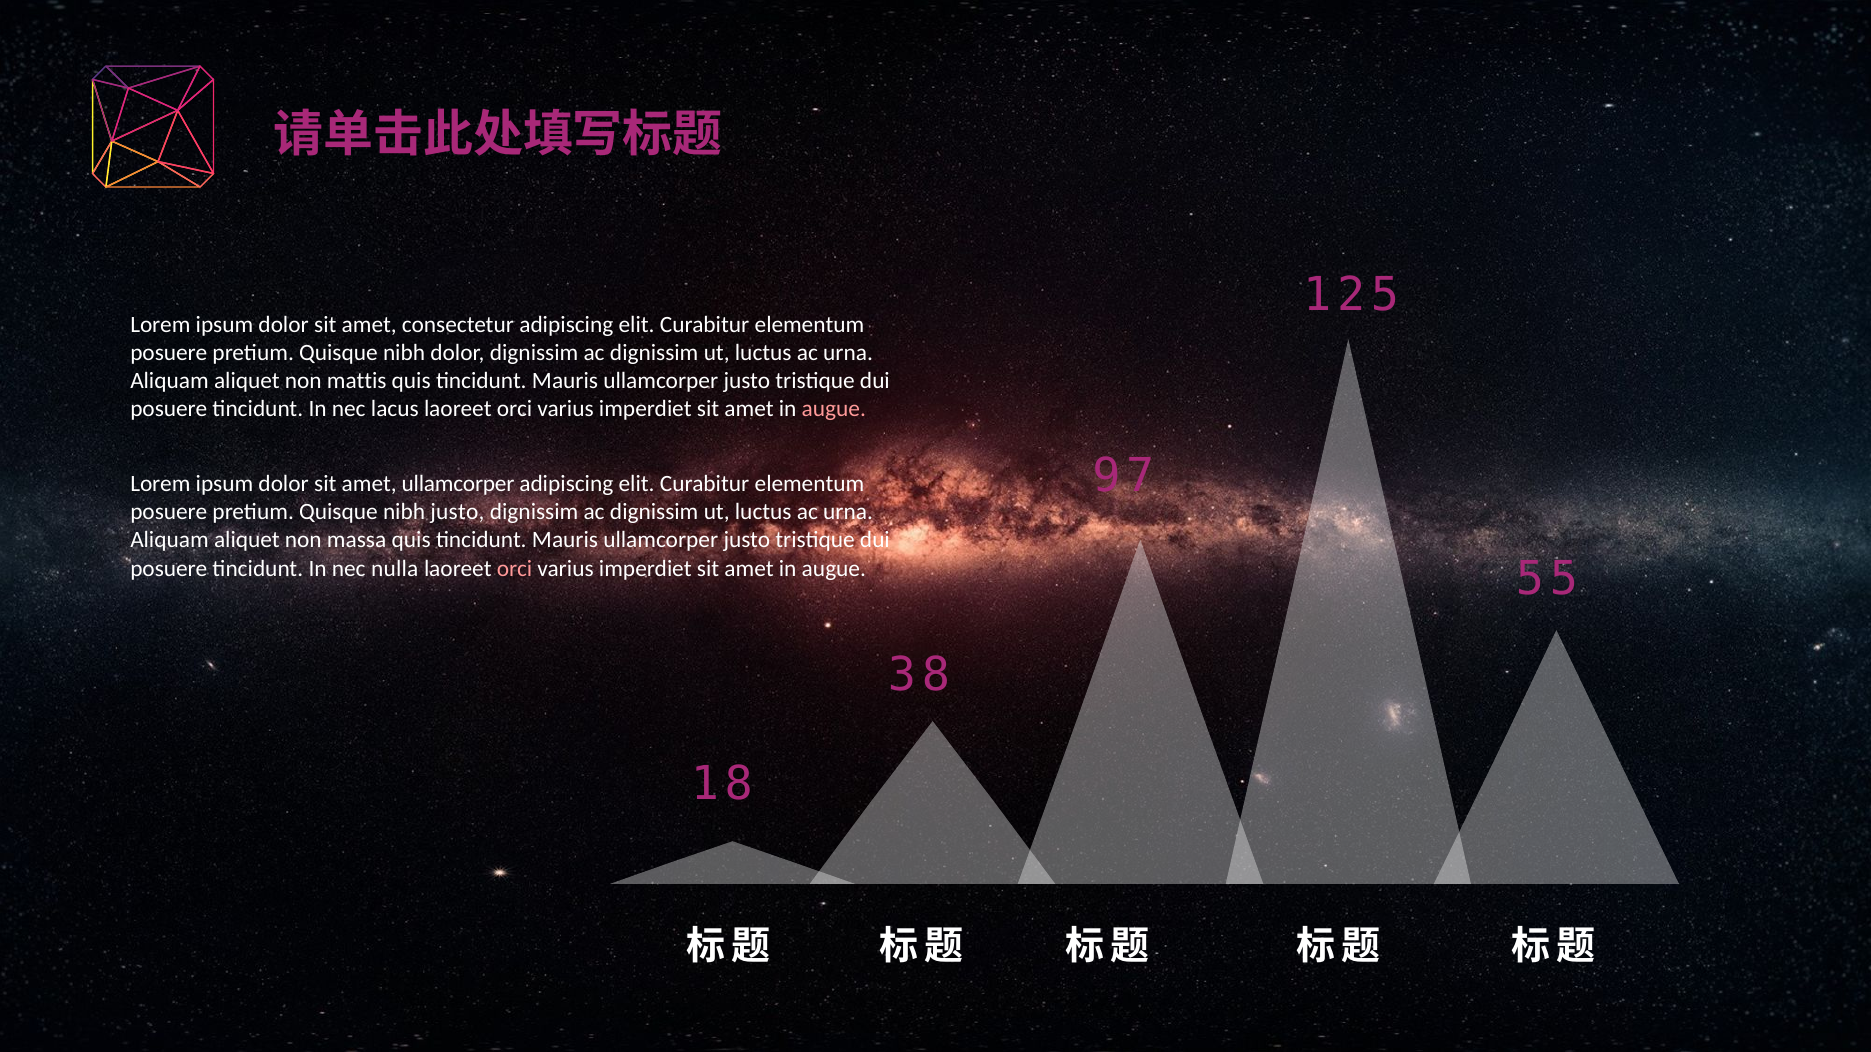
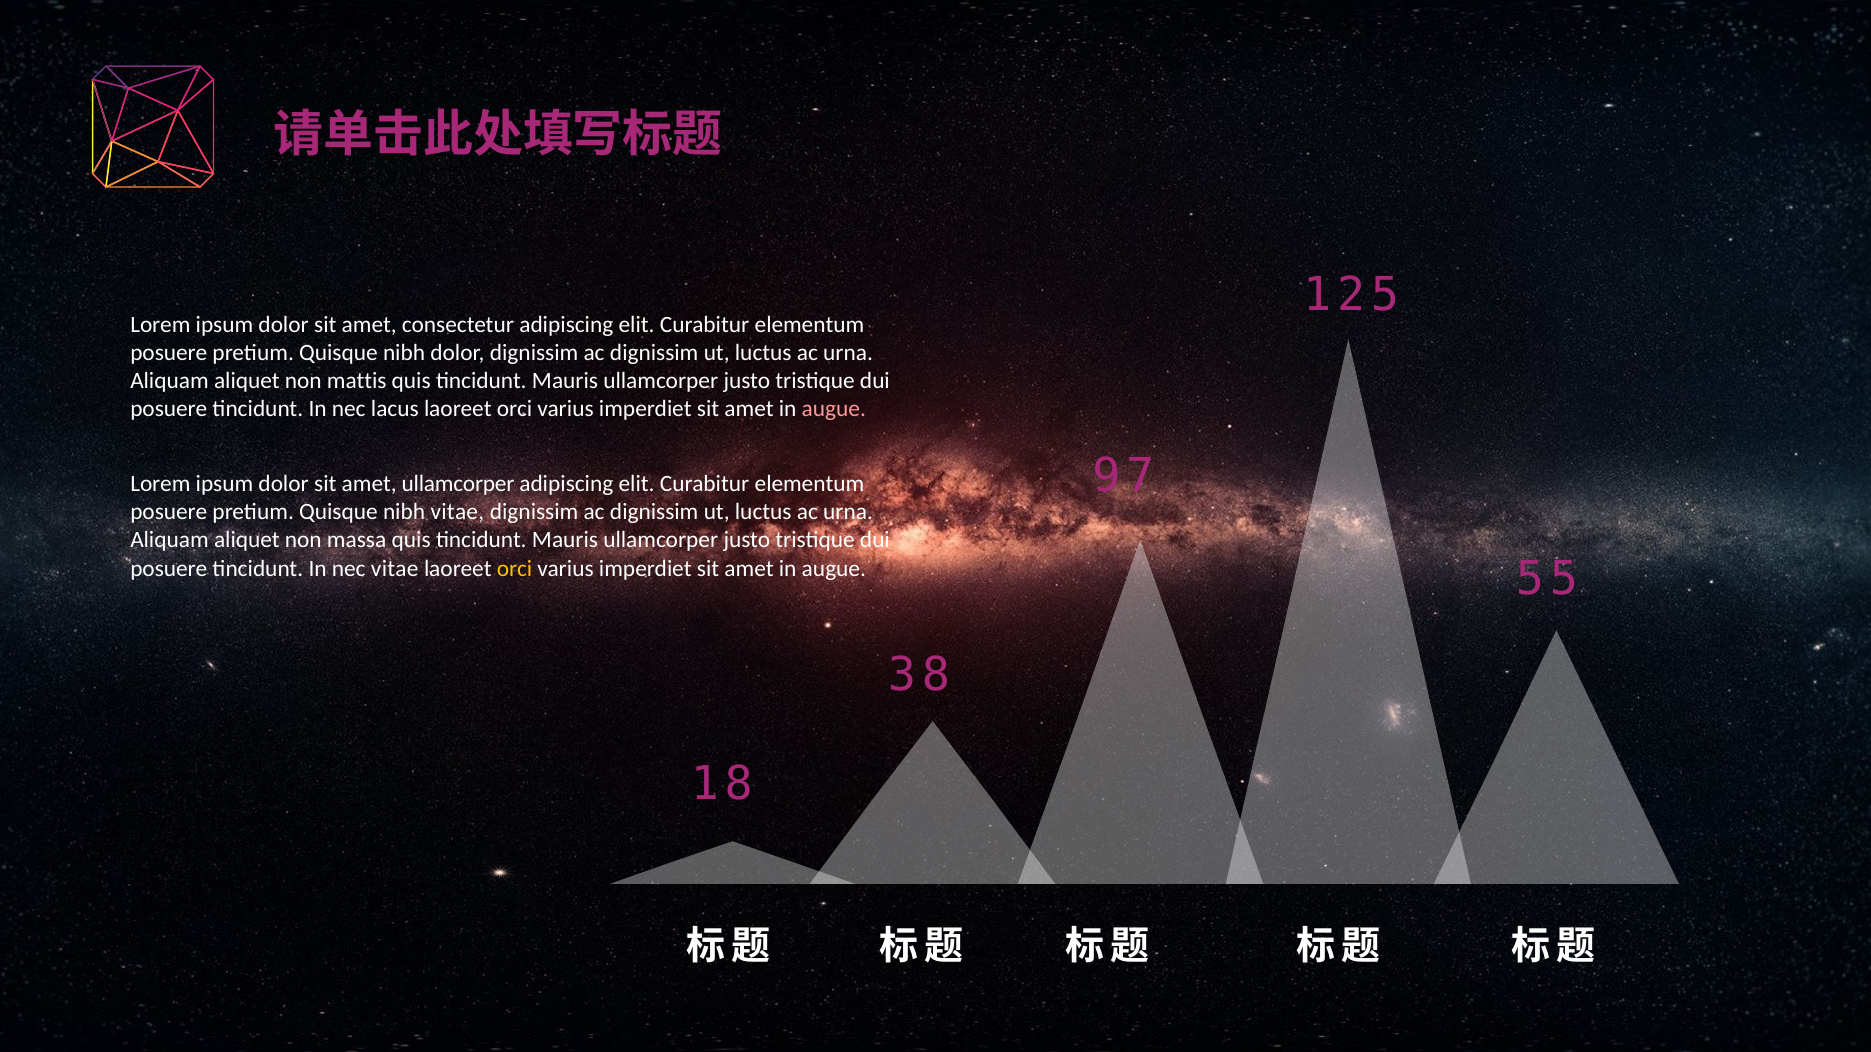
nibh justo: justo -> vitae
nec nulla: nulla -> vitae
orci at (515, 569) colour: pink -> yellow
